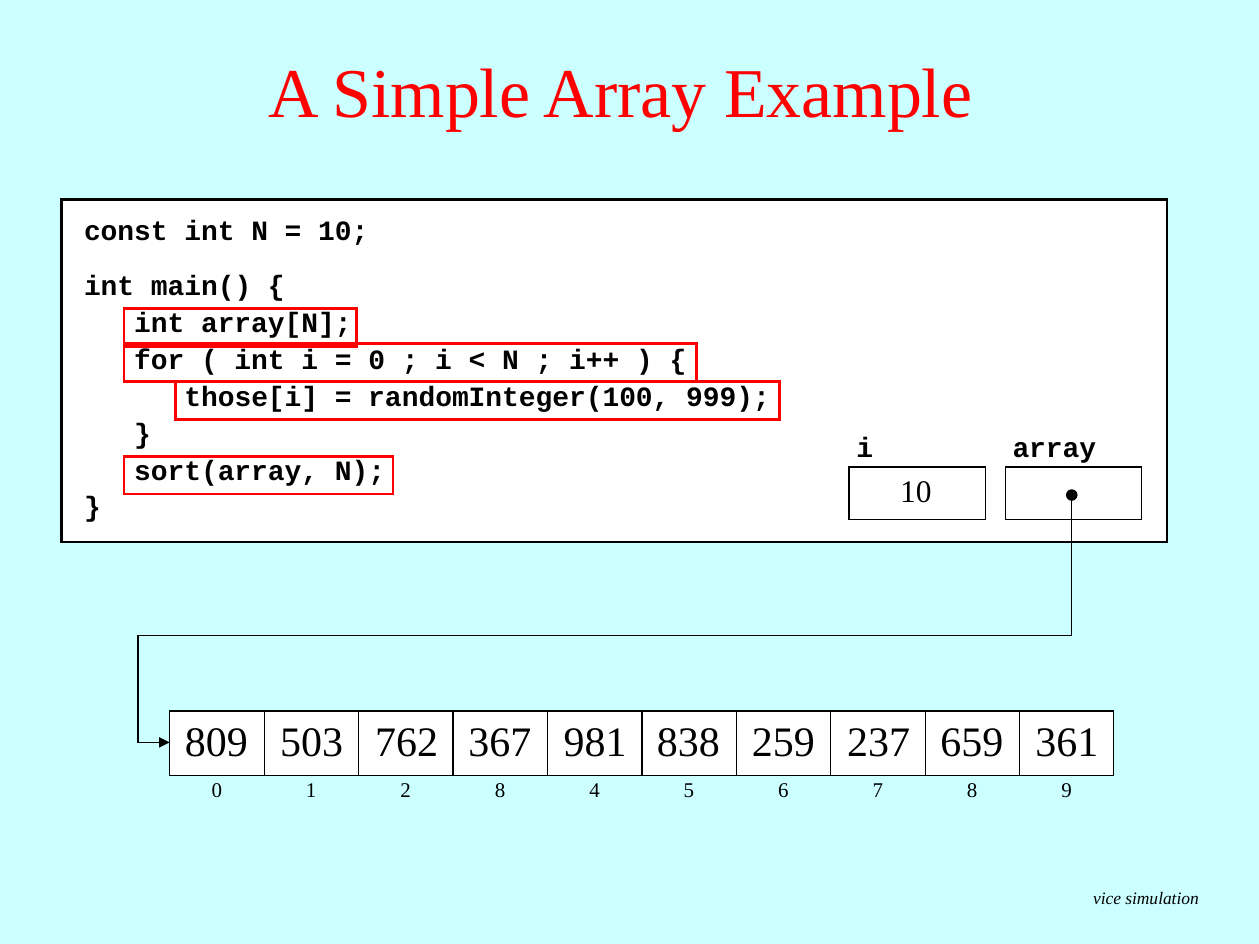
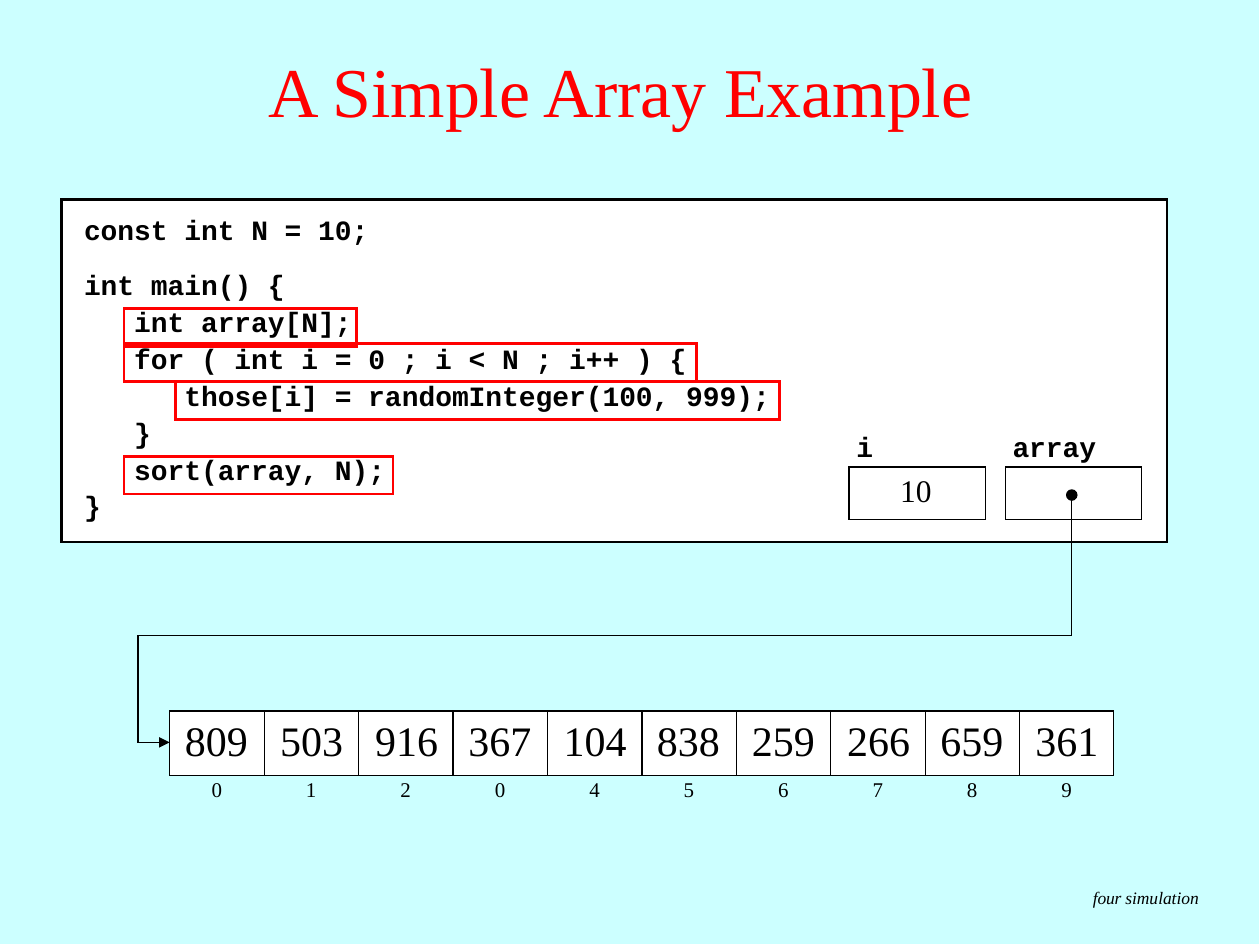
762: 762 -> 916
981: 981 -> 104
237: 237 -> 266
2 8: 8 -> 0
vice: vice -> four
